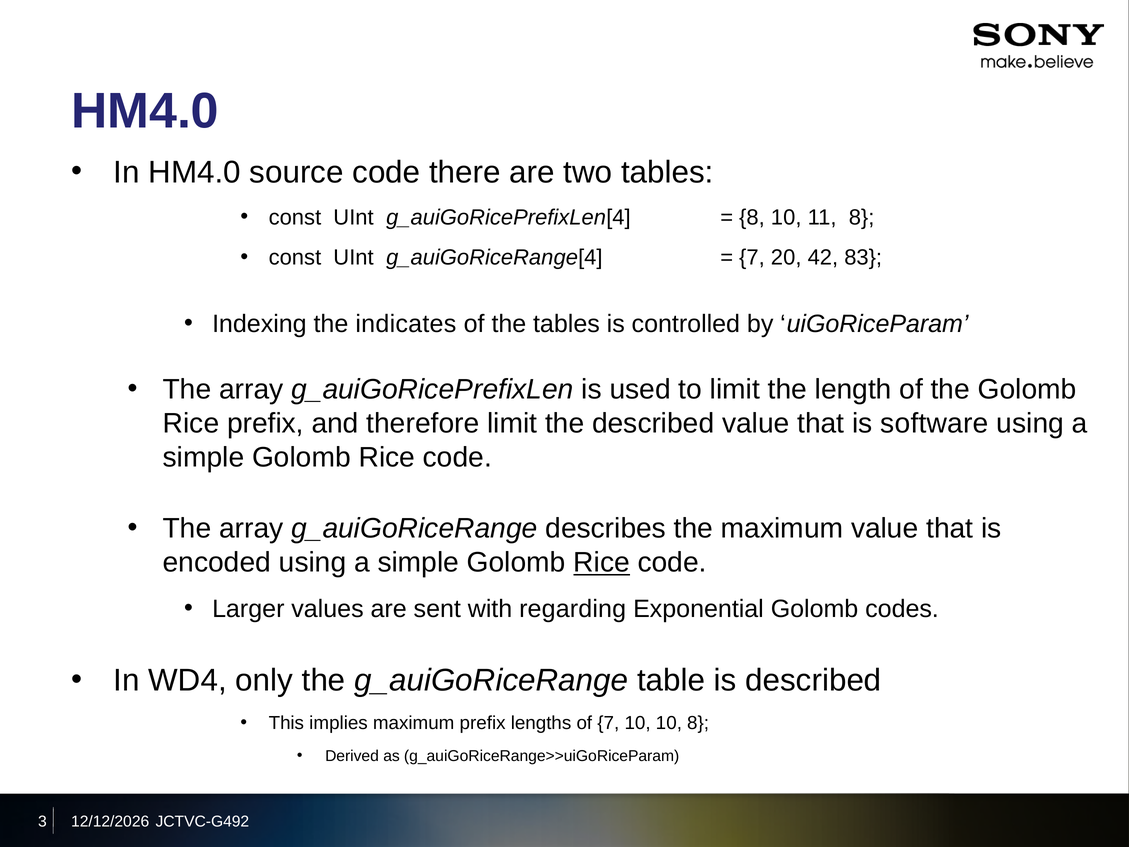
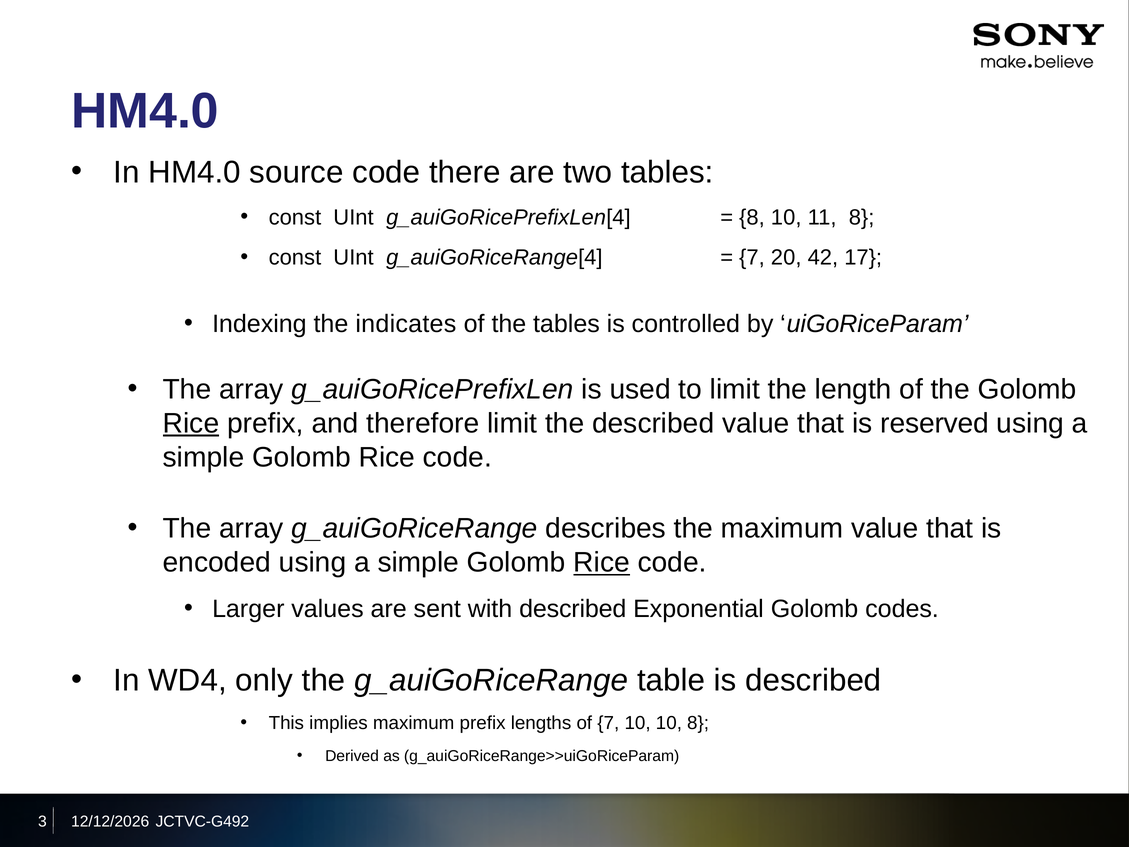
83: 83 -> 17
Rice at (191, 423) underline: none -> present
software: software -> reserved
with regarding: regarding -> described
